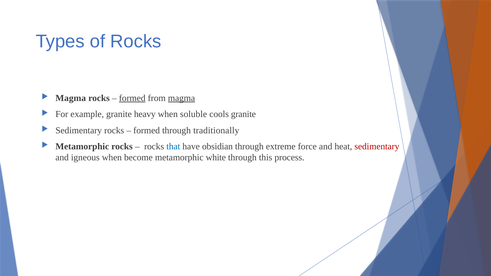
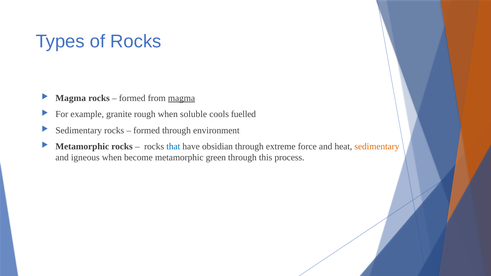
formed at (132, 98) underline: present -> none
heavy: heavy -> rough
cools granite: granite -> fuelled
traditionally: traditionally -> environment
sedimentary at (377, 147) colour: red -> orange
white: white -> green
